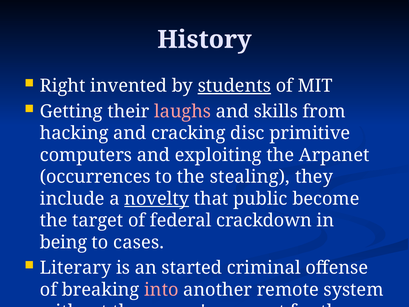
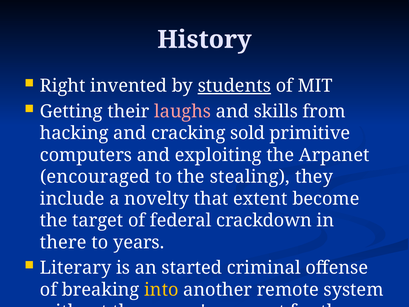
disc: disc -> sold
occurrences: occurrences -> encouraged
novelty underline: present -> none
public: public -> extent
being: being -> there
cases: cases -> years
into colour: pink -> yellow
